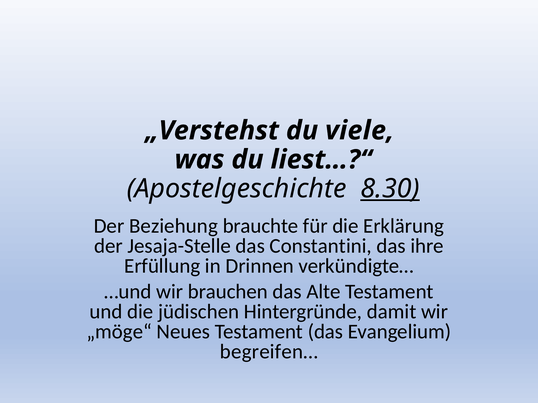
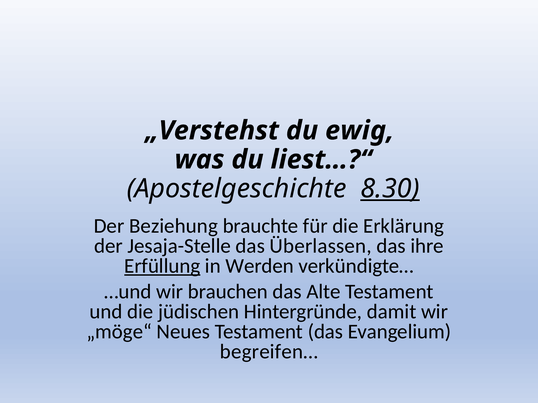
viele: viele -> ewig
Constantini: Constantini -> Überlassen
Erfüllung underline: none -> present
Drinnen: Drinnen -> Werden
